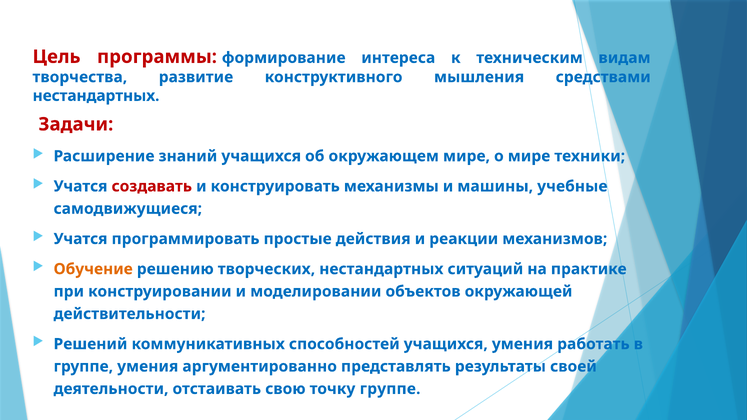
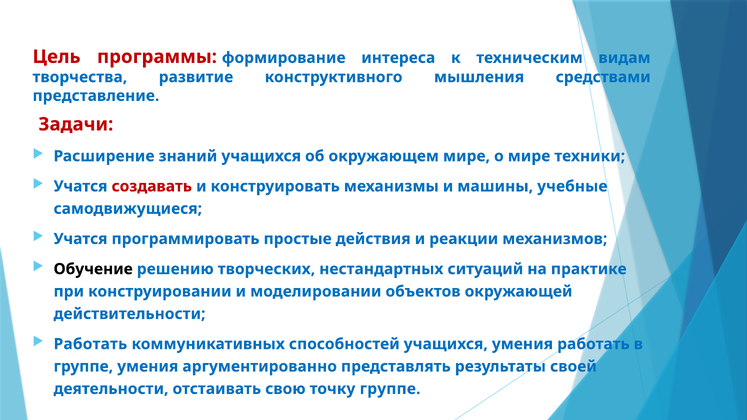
нестандартных at (96, 96): нестандартных -> представление
Обучение colour: orange -> black
Решений at (90, 344): Решений -> Работать
